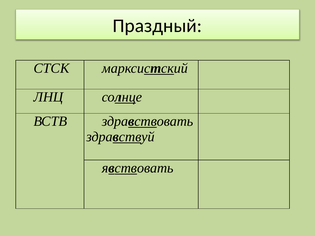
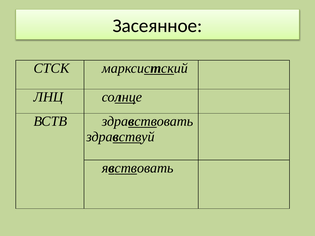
Праздный: Праздный -> Засеянное
